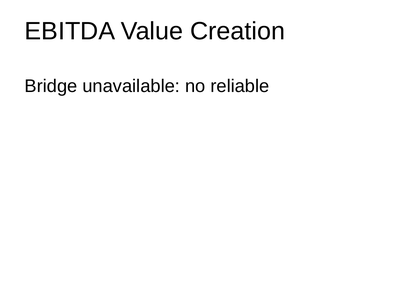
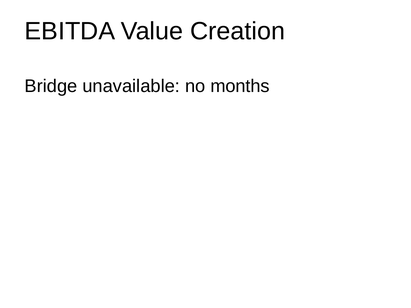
reliable: reliable -> months
